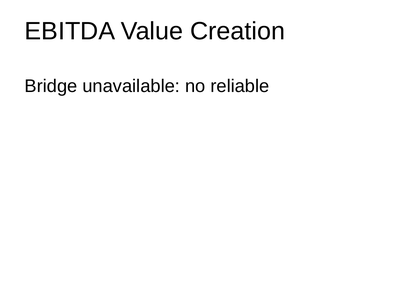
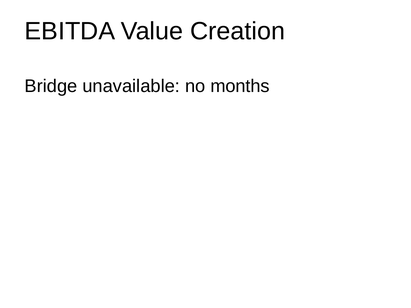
reliable: reliable -> months
